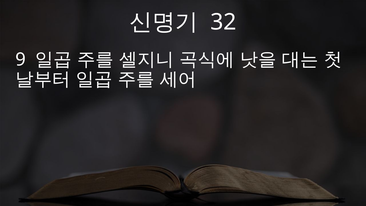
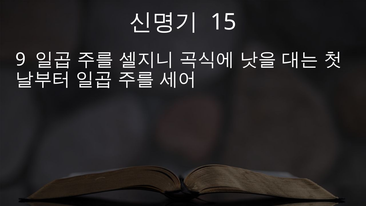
32: 32 -> 15
